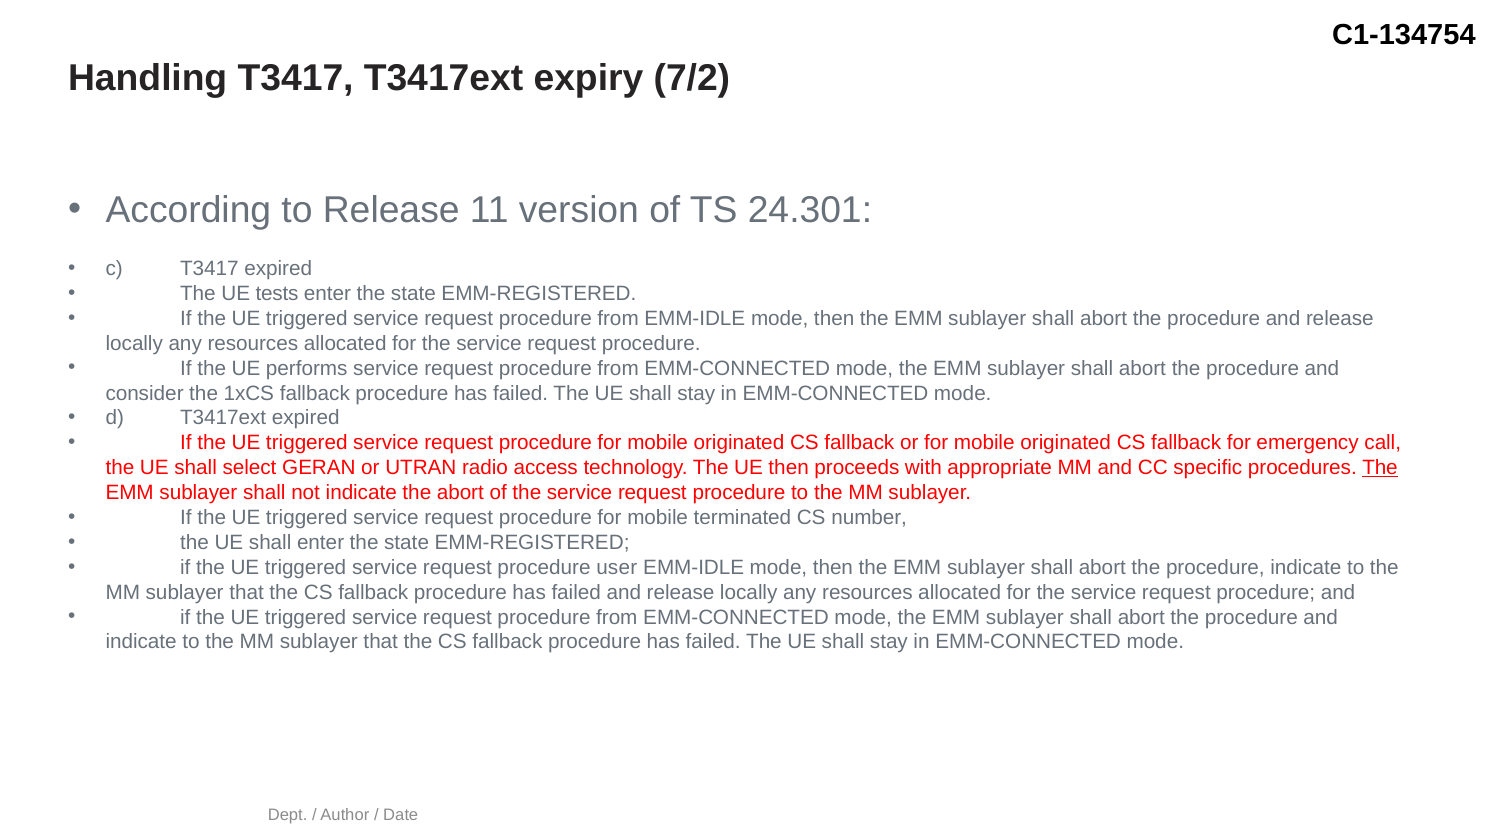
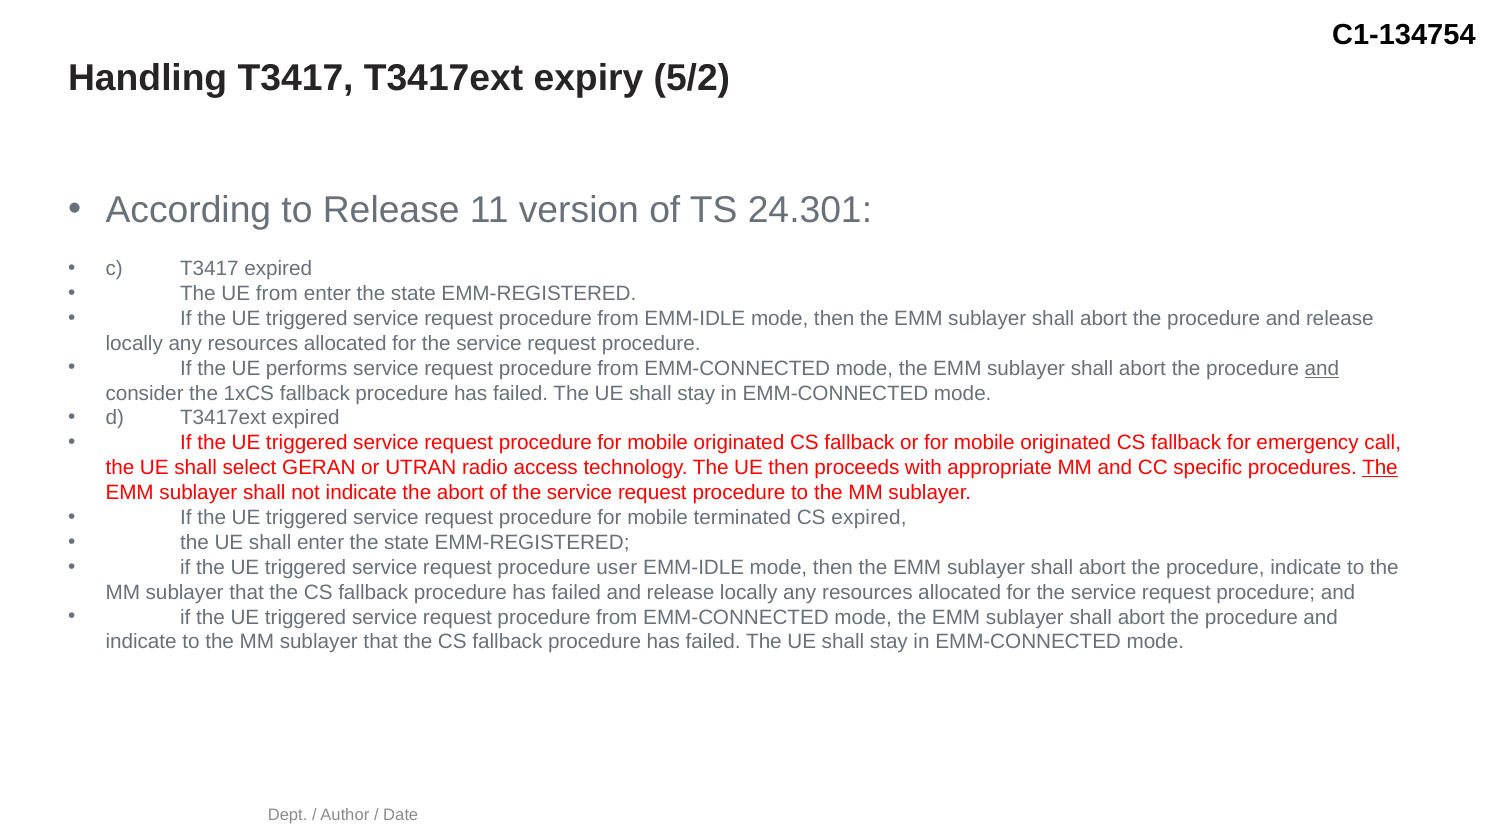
7/2: 7/2 -> 5/2
UE tests: tests -> from
and at (1322, 368) underline: none -> present
CS number: number -> expired
